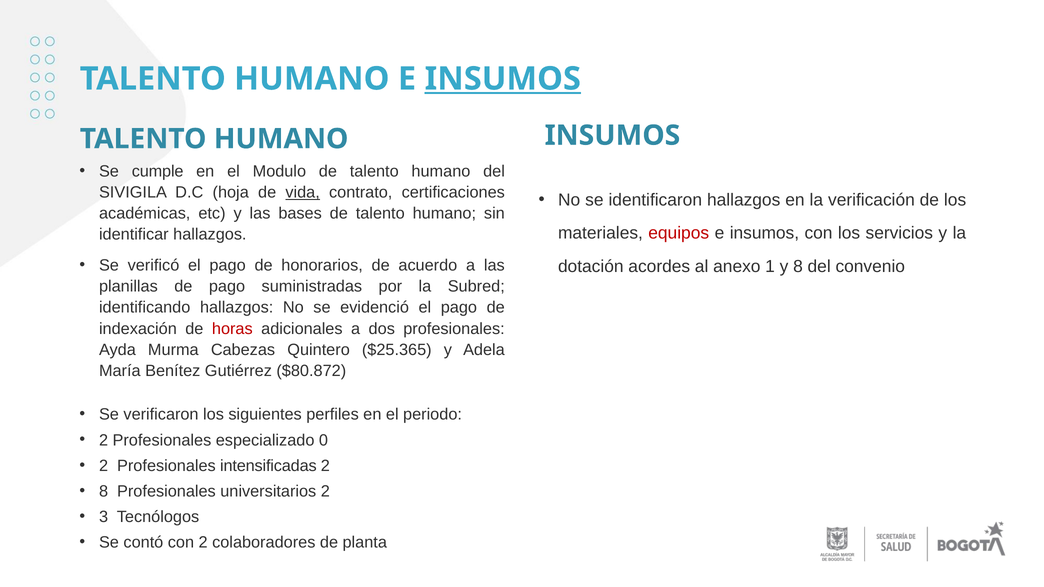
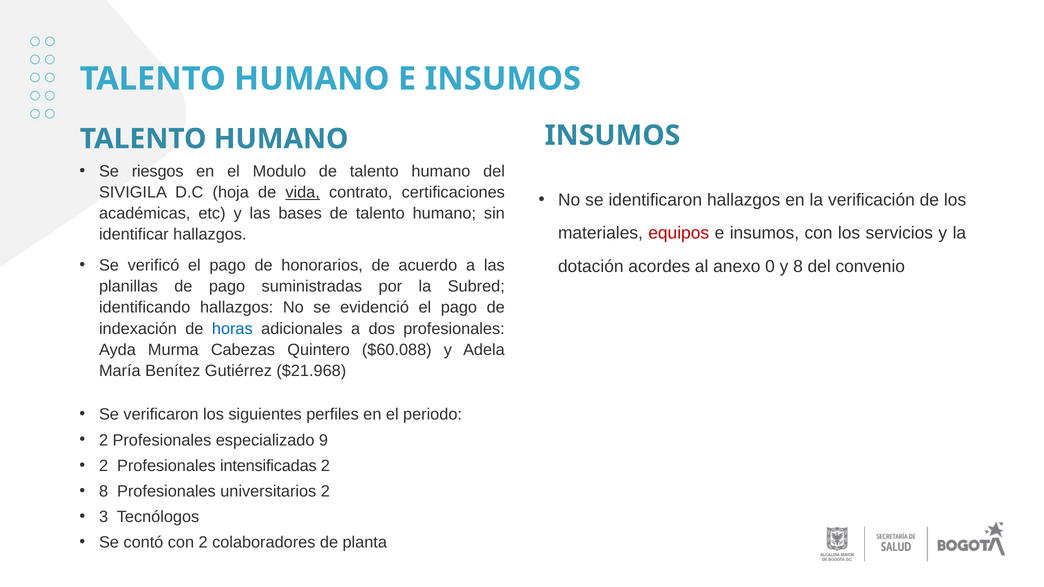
INSUMOS at (503, 79) underline: present -> none
cumple: cumple -> riesgos
1: 1 -> 0
horas colour: red -> blue
$25.365: $25.365 -> $60.088
$80.872: $80.872 -> $21.968
0: 0 -> 9
